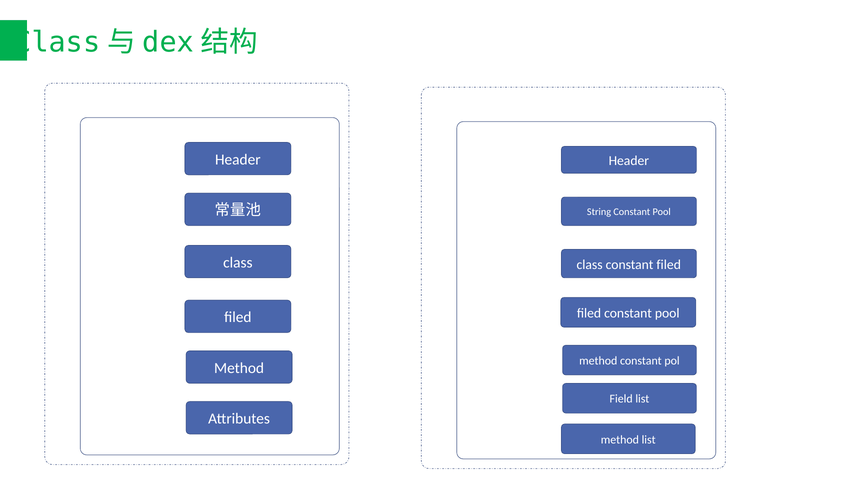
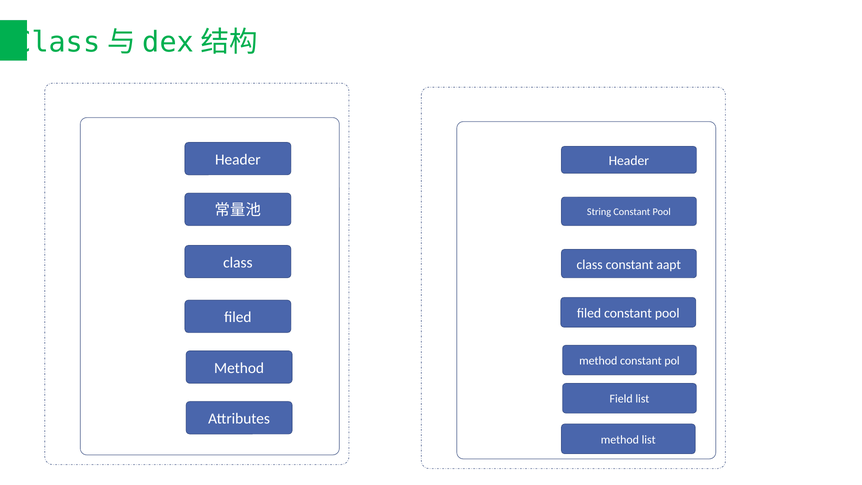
constant filed: filed -> aapt
